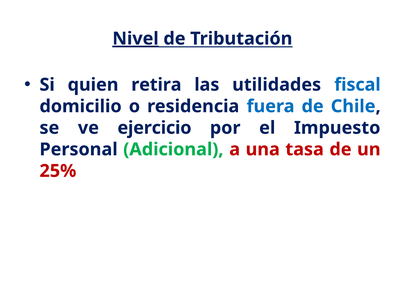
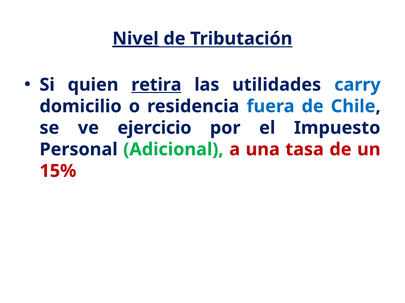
retira underline: none -> present
fiscal: fiscal -> carry
25%: 25% -> 15%
